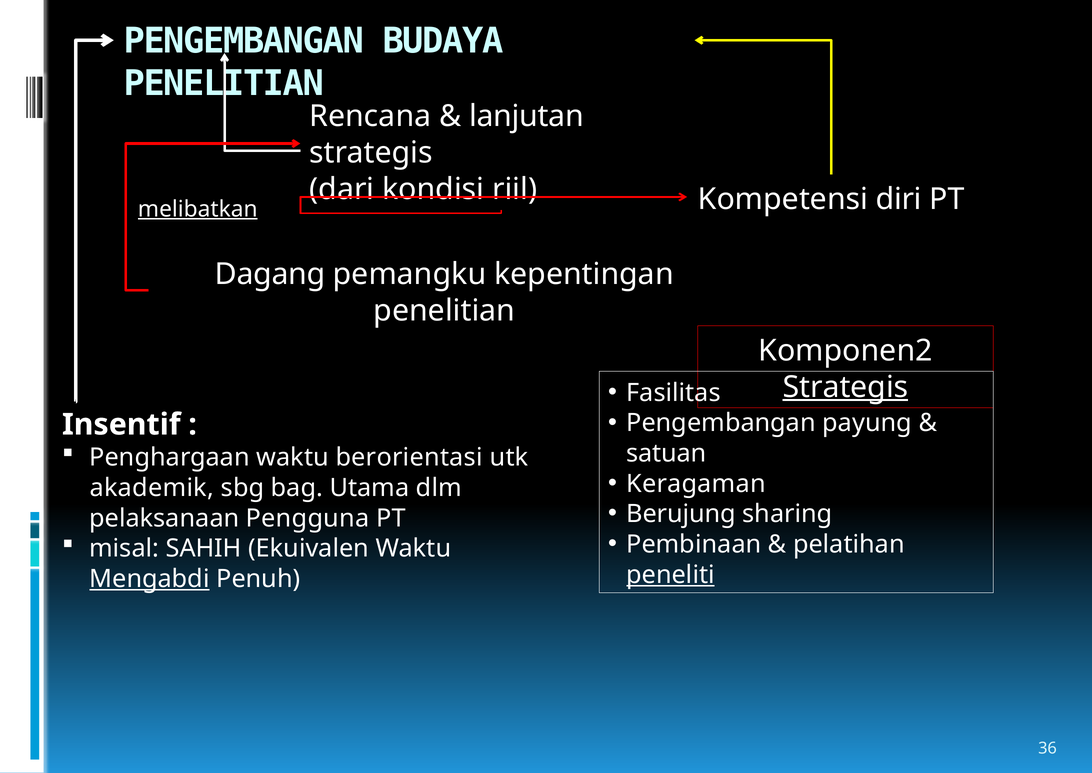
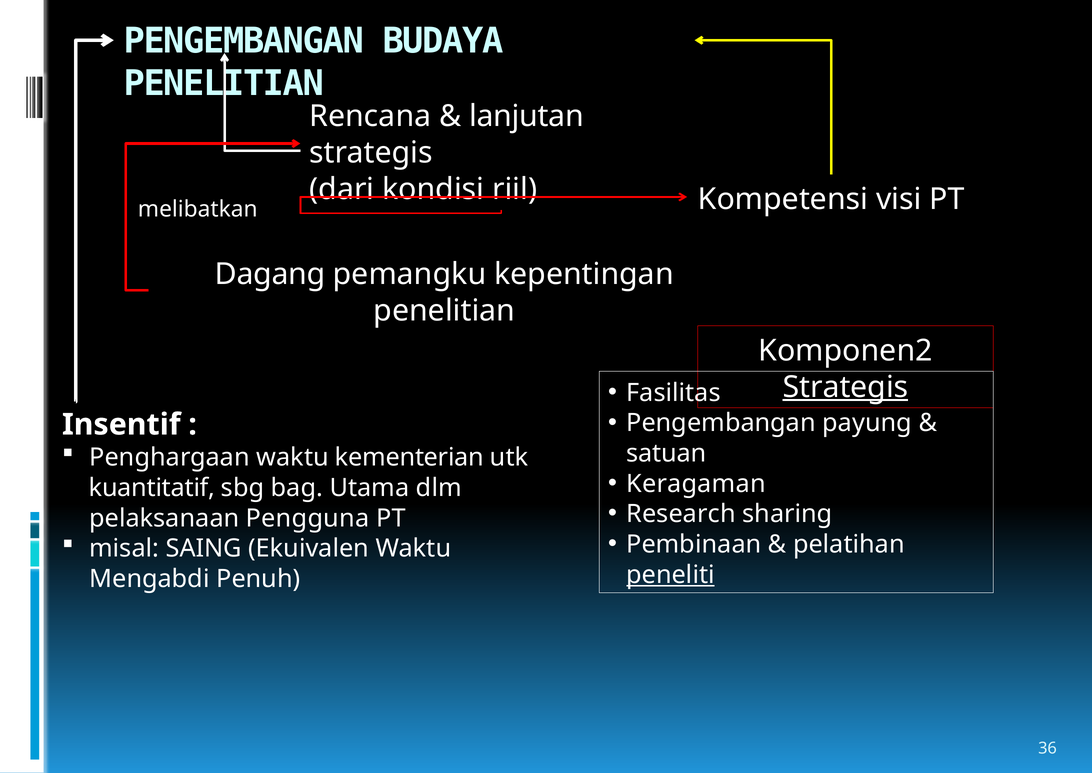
diri: diri -> visi
melibatkan underline: present -> none
berorientasi: berorientasi -> kementerian
akademik: akademik -> kuantitatif
Berujung: Berujung -> Research
SAHIH: SAHIH -> SAING
Mengabdi underline: present -> none
